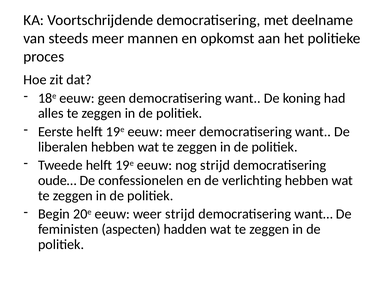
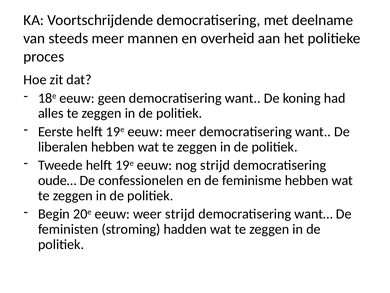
opkomst: opkomst -> overheid
verlichting: verlichting -> feminisme
aspecten: aspecten -> stroming
